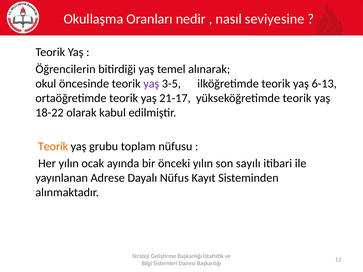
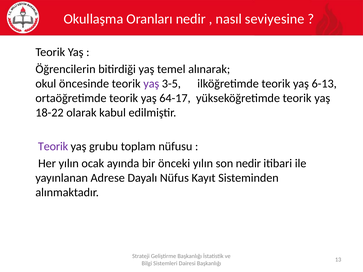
21-17: 21-17 -> 64-17
Teorik at (53, 147) colour: orange -> purple
son sayılı: sayılı -> nedir
